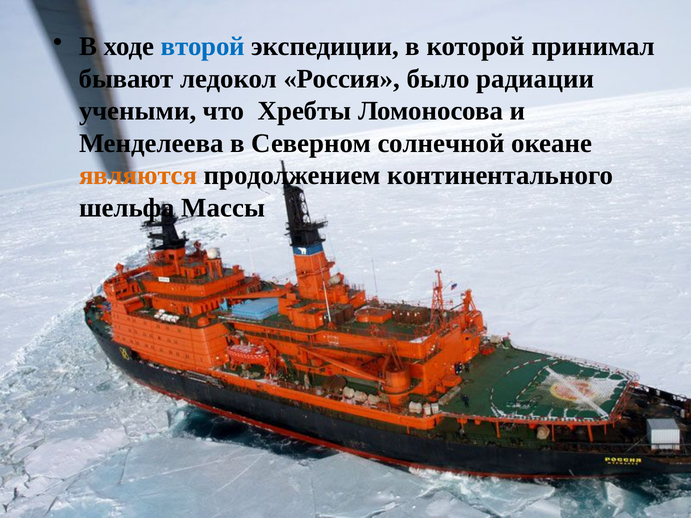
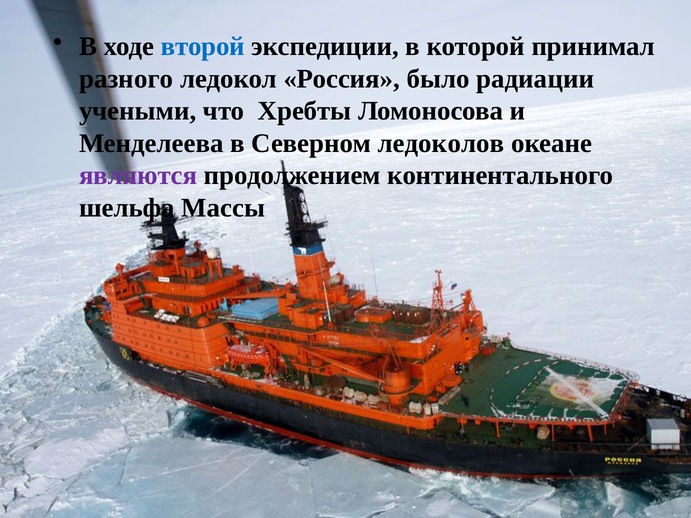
бывают: бывают -> разного
солнечной: солнечной -> ледоколов
являются colour: orange -> purple
